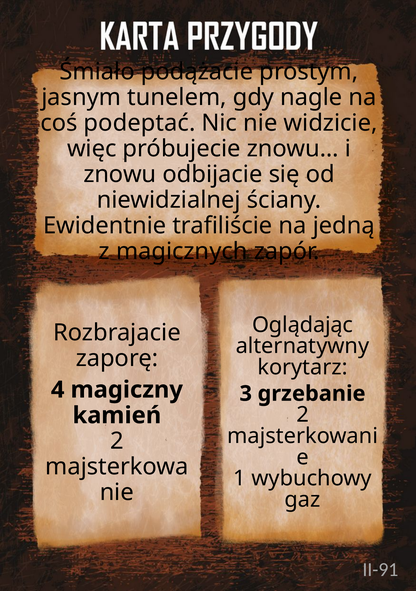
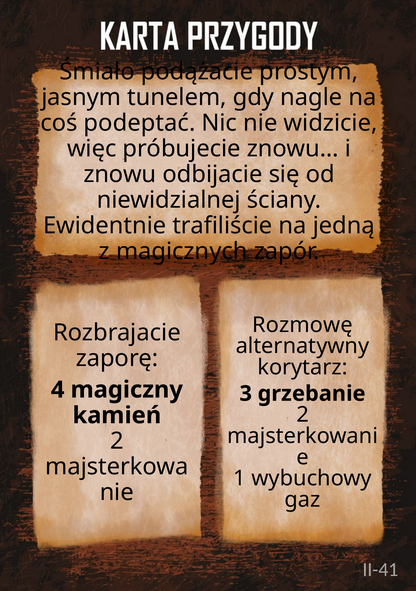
Oglądając: Oglądając -> Rozmowę
II-91: II-91 -> II-41
